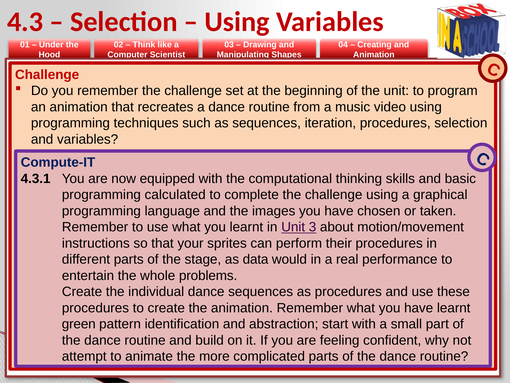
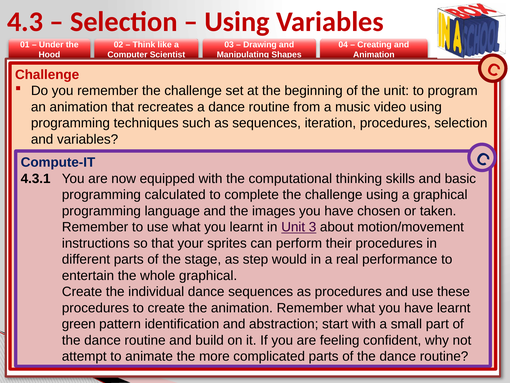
data: data -> step
whole problems: problems -> graphical
